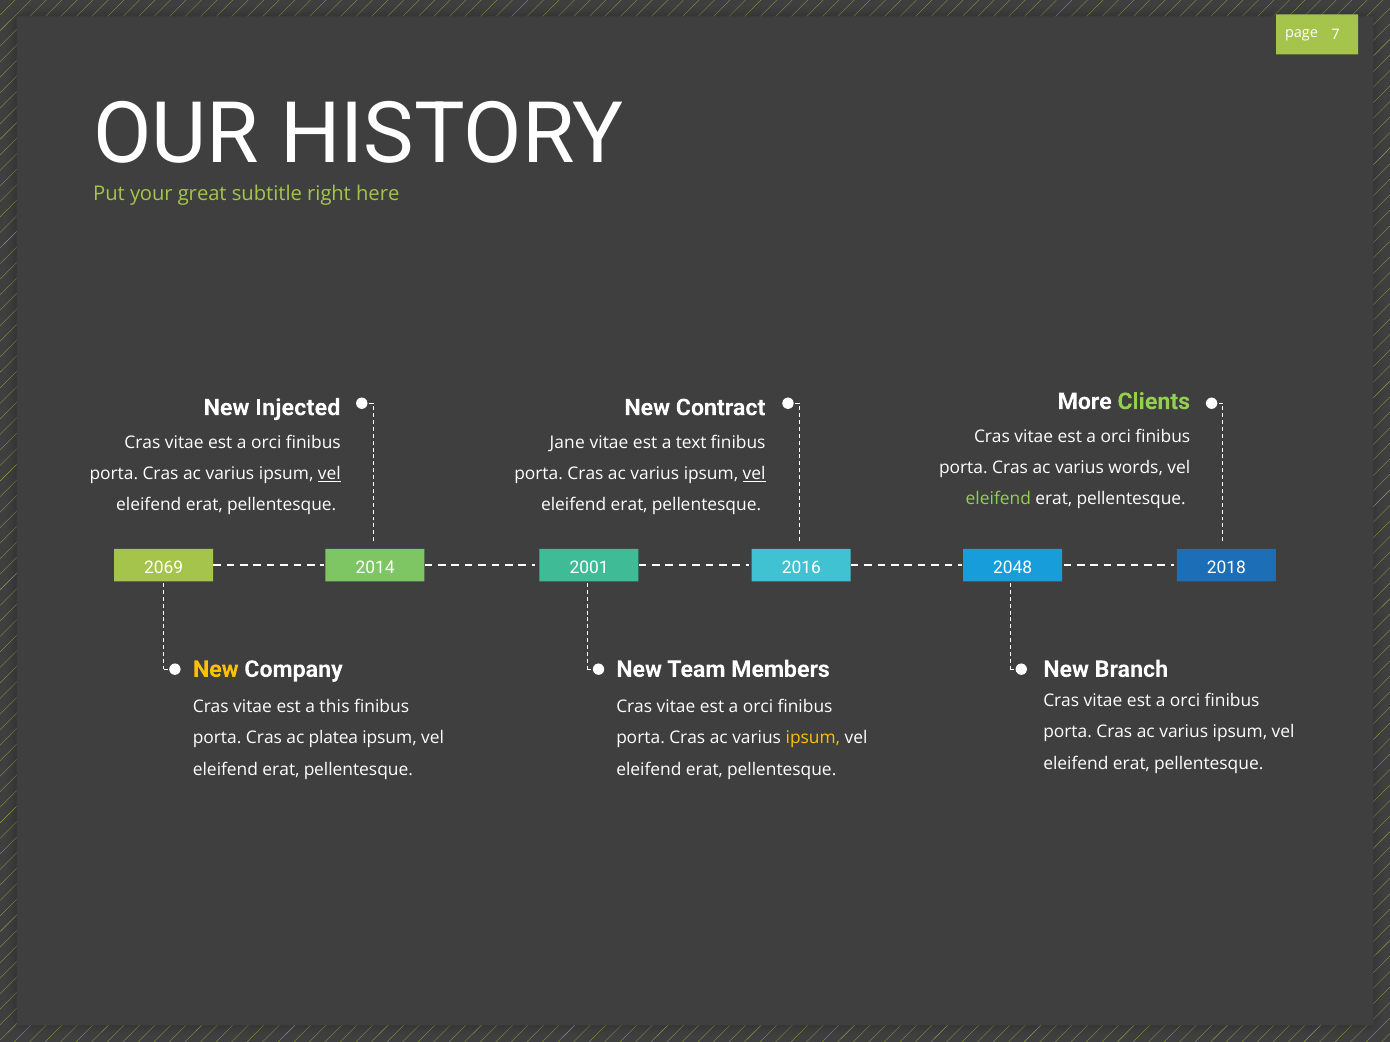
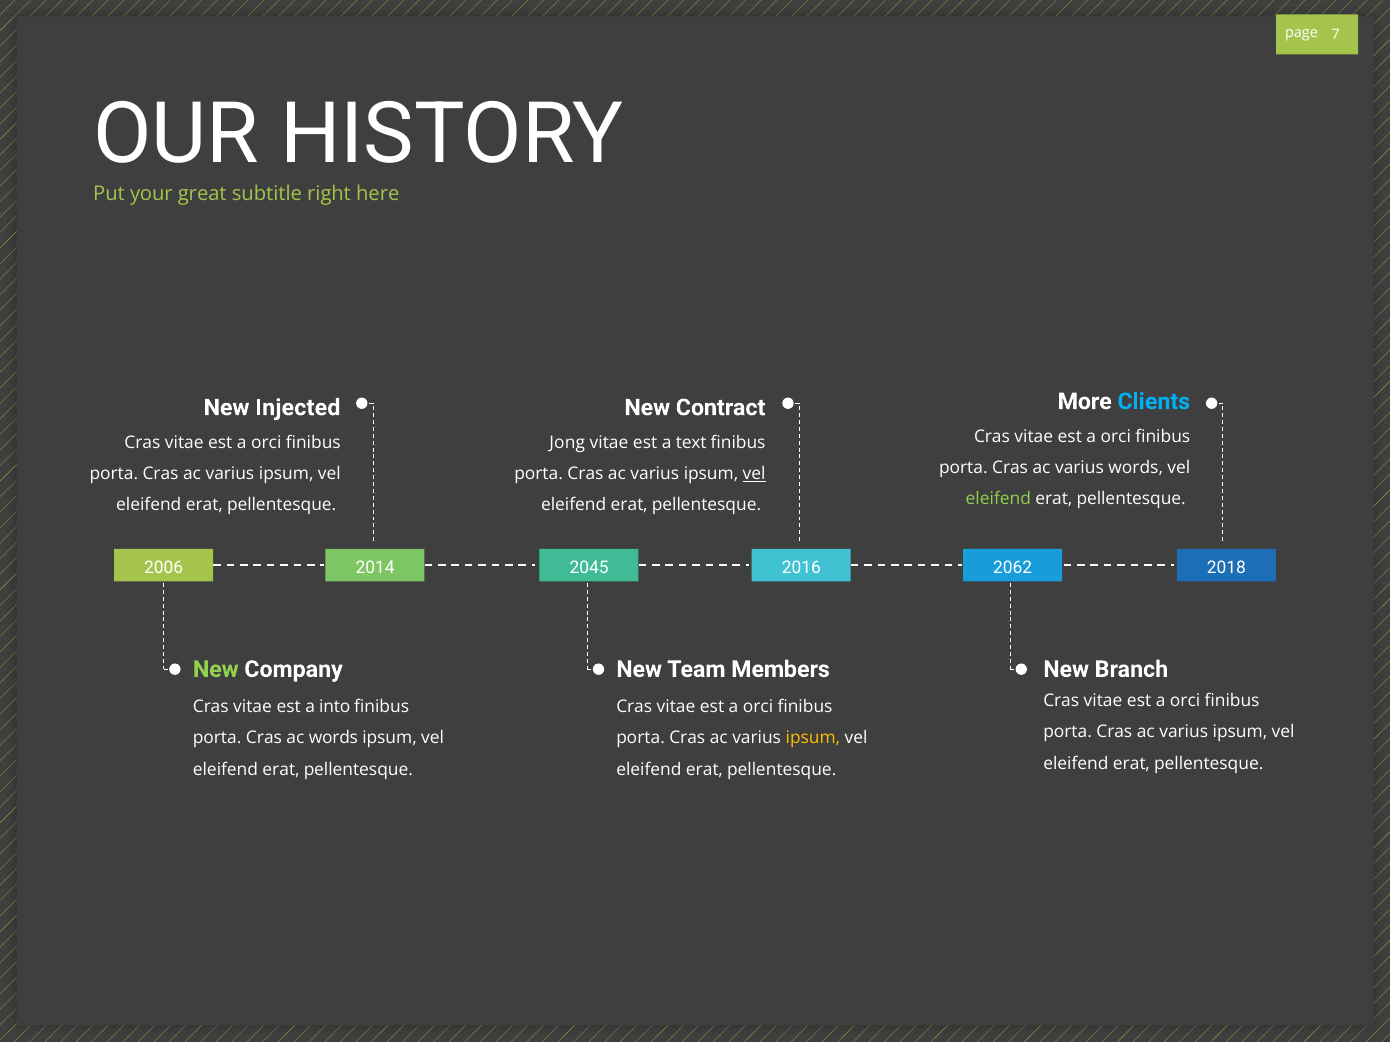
Clients colour: light green -> light blue
Jane: Jane -> Jong
vel at (329, 474) underline: present -> none
2069: 2069 -> 2006
2001: 2001 -> 2045
2048: 2048 -> 2062
New at (216, 670) colour: yellow -> light green
this: this -> into
ac platea: platea -> words
